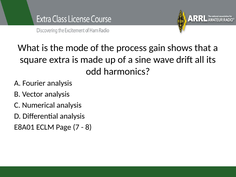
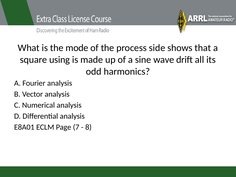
gain: gain -> side
extra: extra -> using
